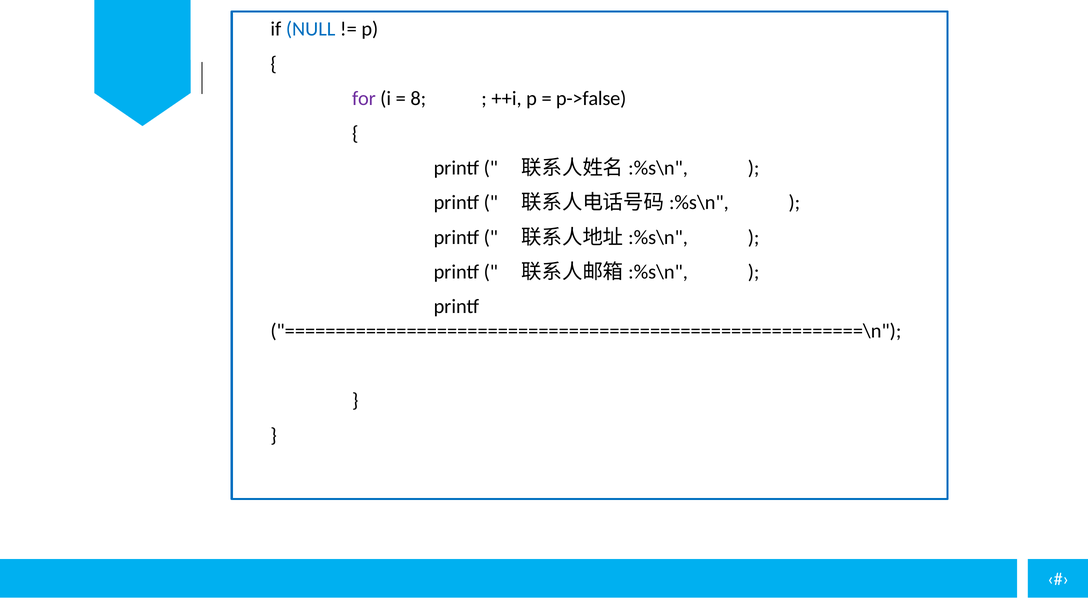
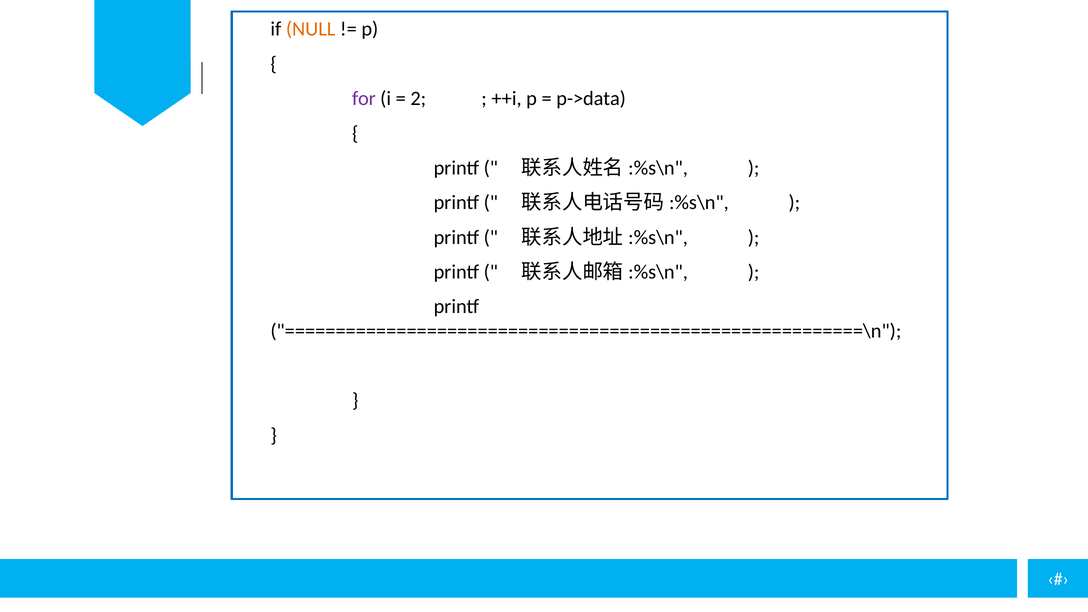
NULL colour: blue -> orange
8: 8 -> 2
p->false: p->false -> p->data
